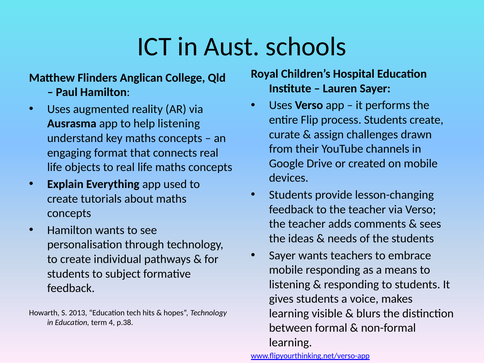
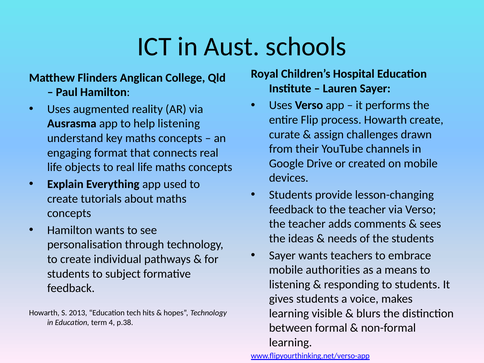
process Students: Students -> Howarth
mobile responding: responding -> authorities
